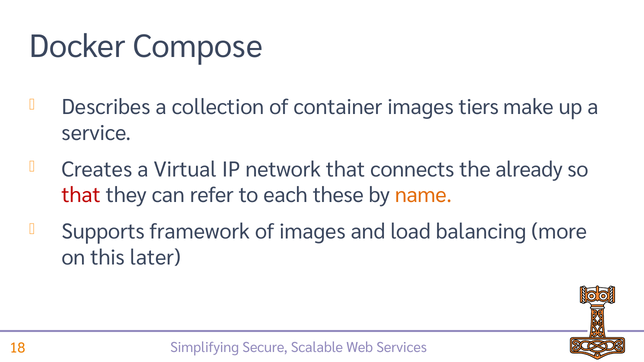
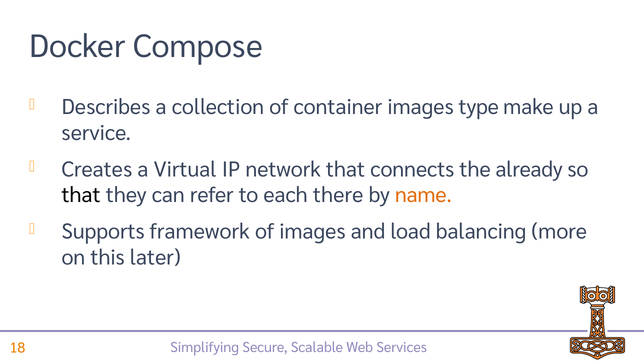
tiers: tiers -> type
that at (81, 195) colour: red -> black
these: these -> there
